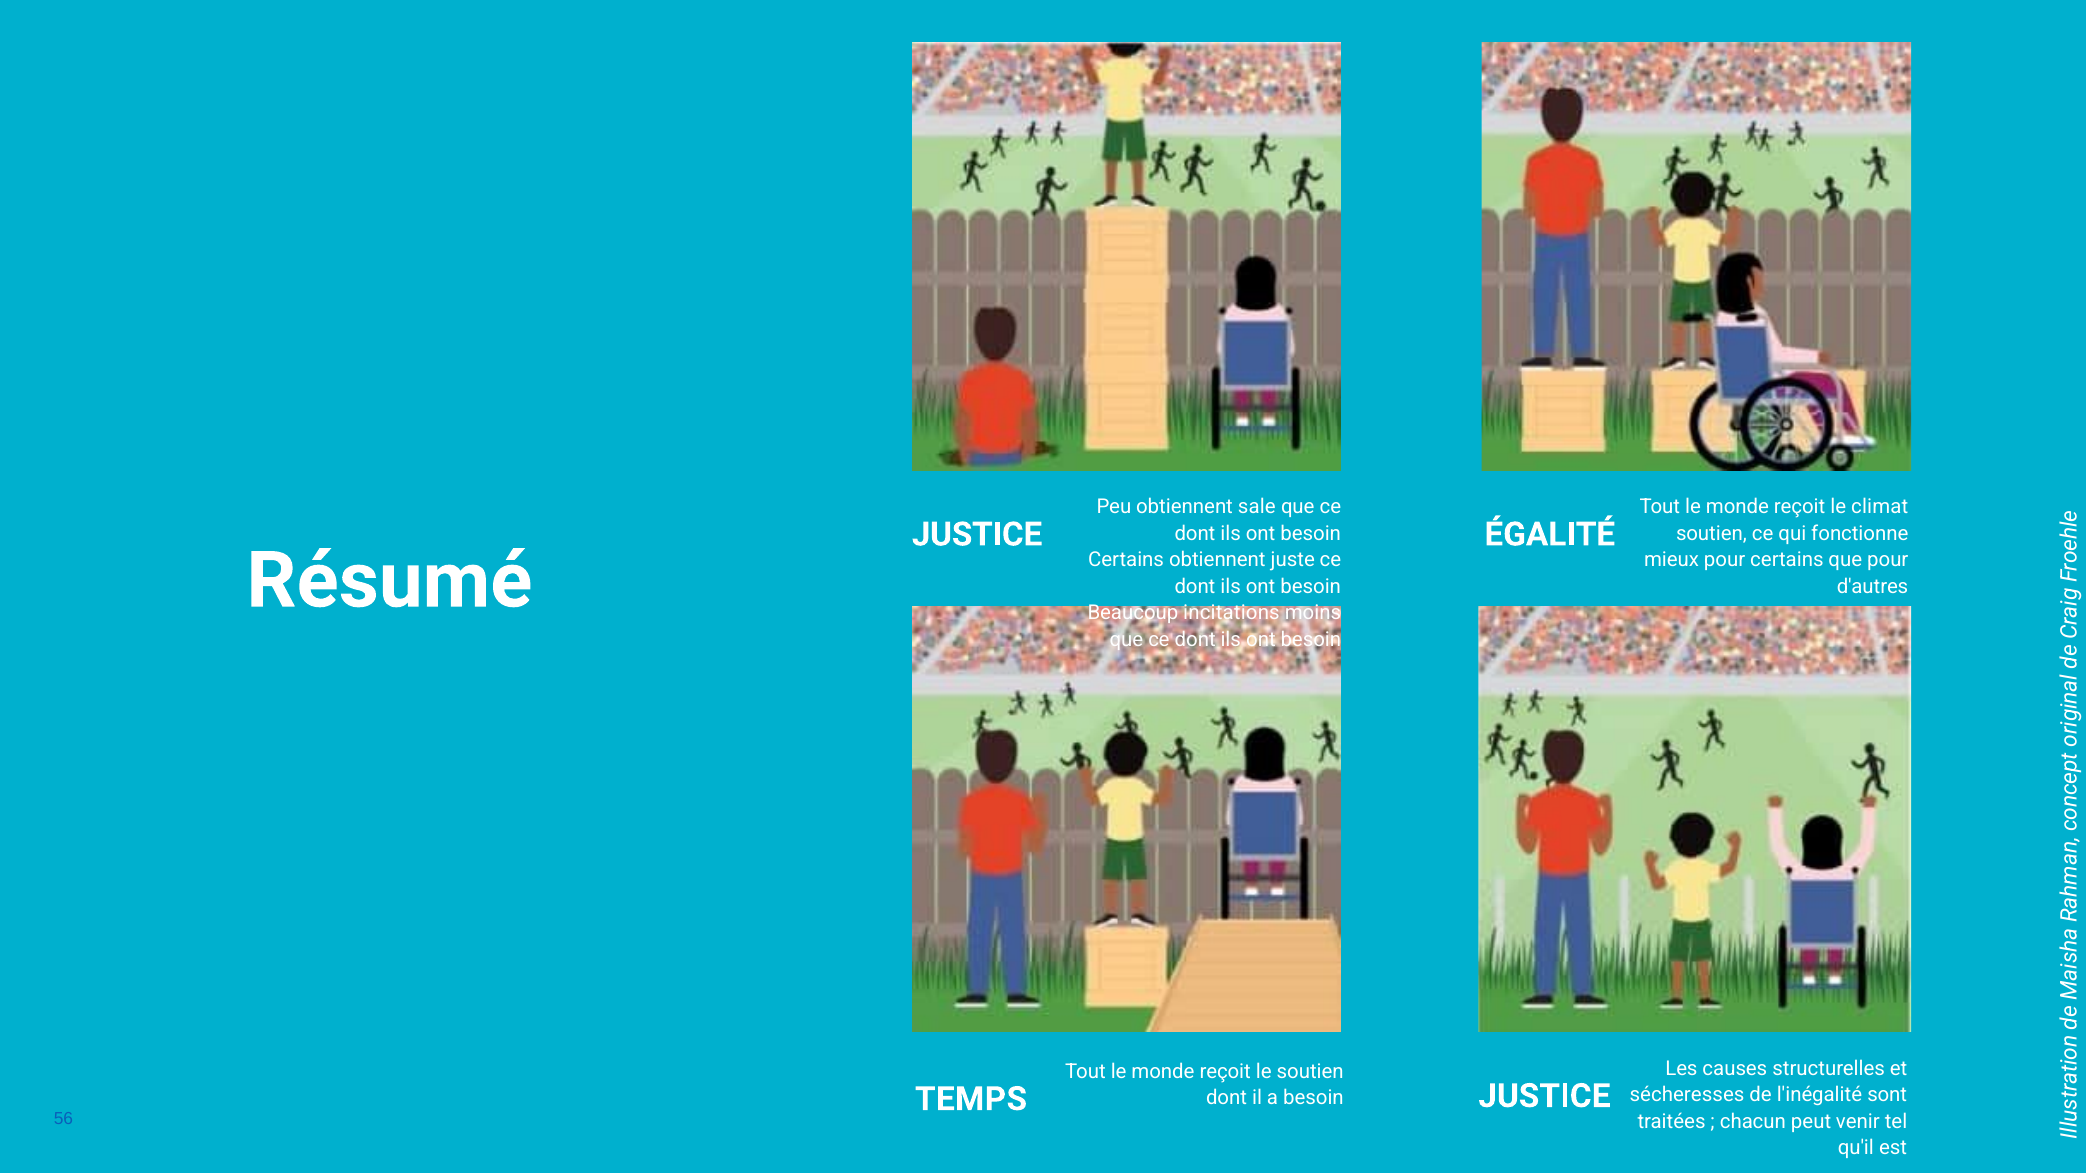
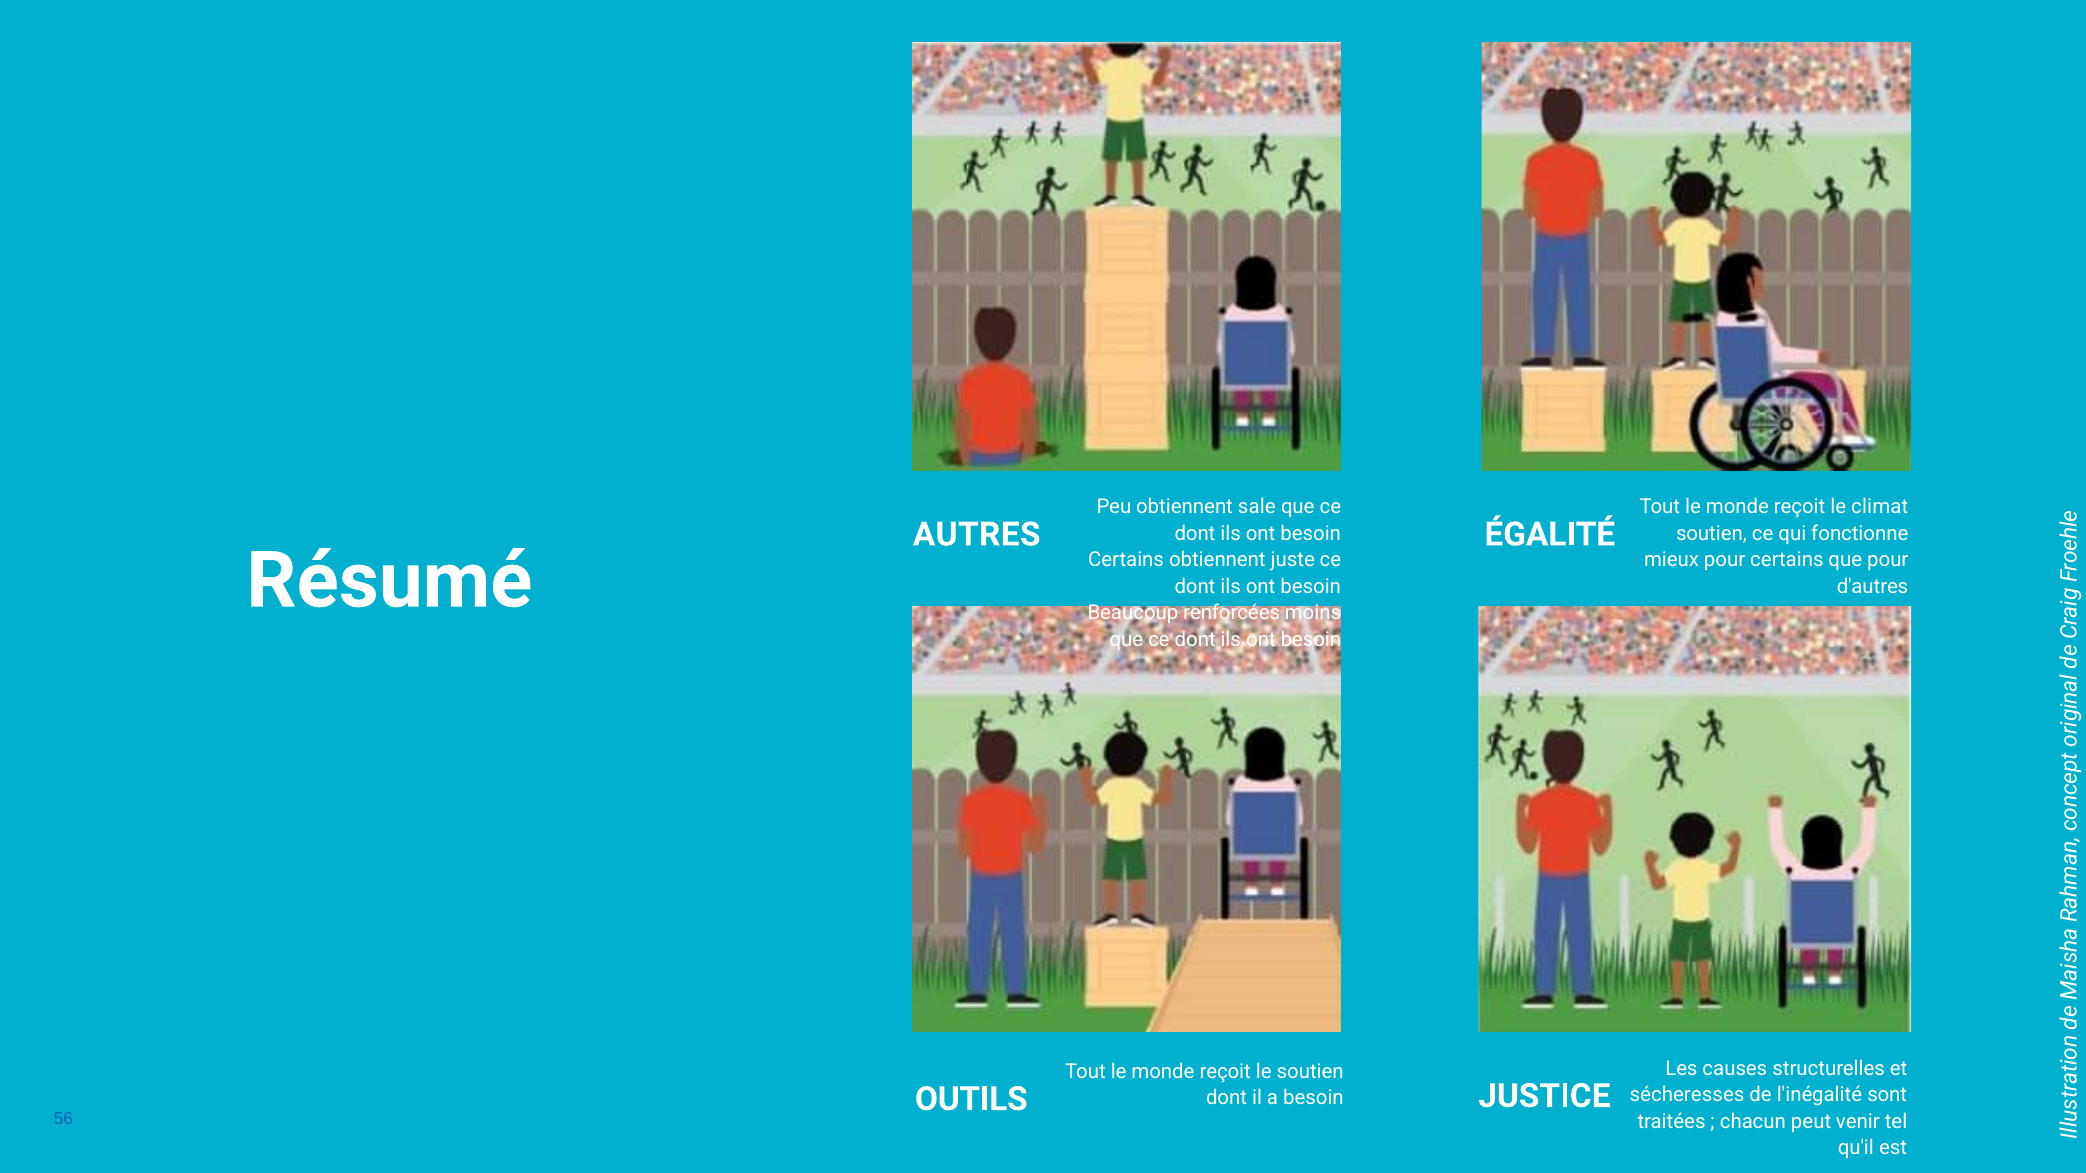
JUSTICE at (977, 535): JUSTICE -> AUTRES
incitations: incitations -> renforcées
TEMPS: TEMPS -> OUTILS
